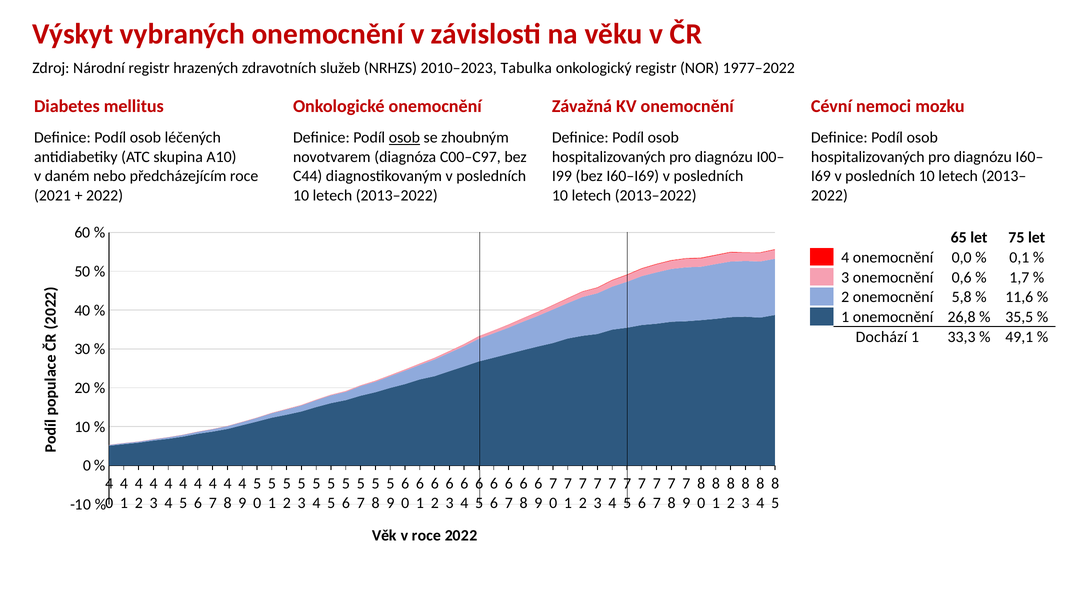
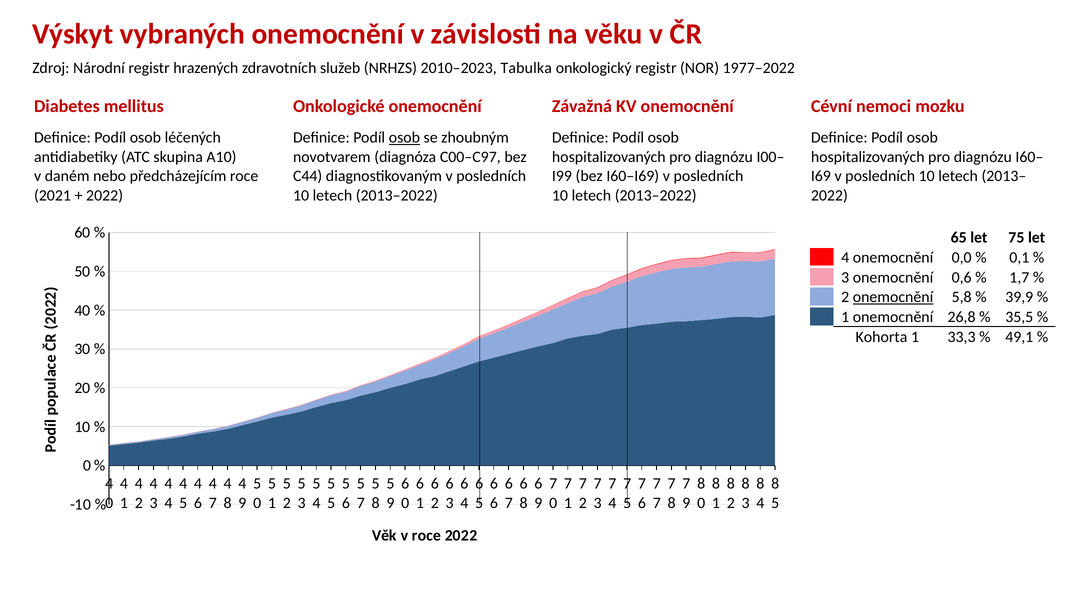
onemocnění at (893, 297) underline: none -> present
11,6: 11,6 -> 39,9
Dochází: Dochází -> Kohorta
